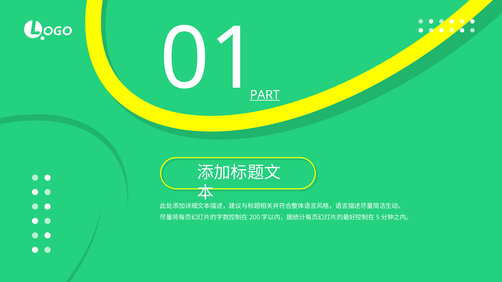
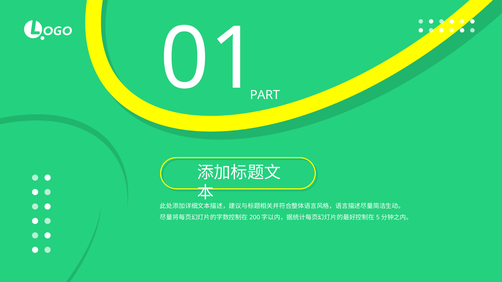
PART underline: present -> none
